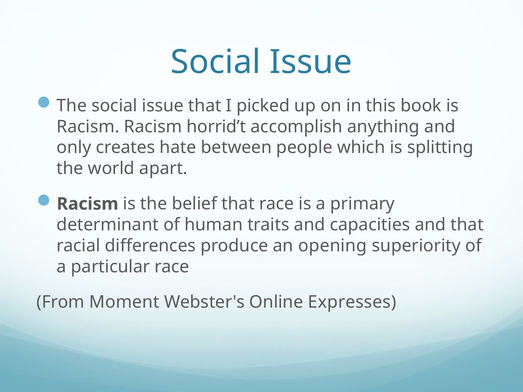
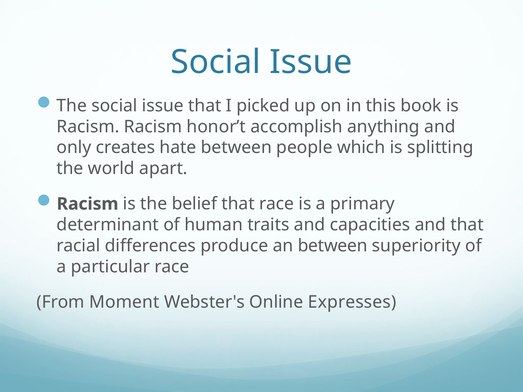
horrid’t: horrid’t -> honor’t
an opening: opening -> between
